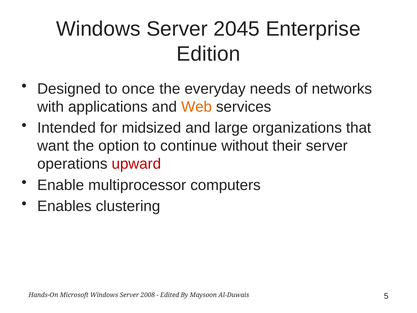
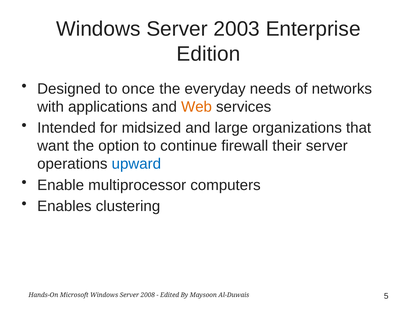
2045: 2045 -> 2003
without: without -> firewall
upward colour: red -> blue
